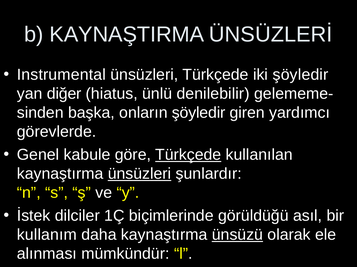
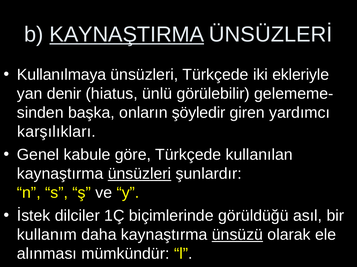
KAYNAŞTIRMA underline: none -> present
Instrumental: Instrumental -> Kullanılmaya
iki şöyledir: şöyledir -> ekleriyle
diğer: diğer -> denir
denilebilir: denilebilir -> görülebilir
görevlerde: görevlerde -> karşılıkları
Türkçede at (188, 155) underline: present -> none
